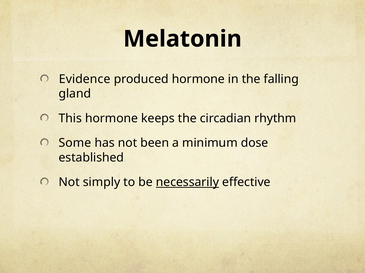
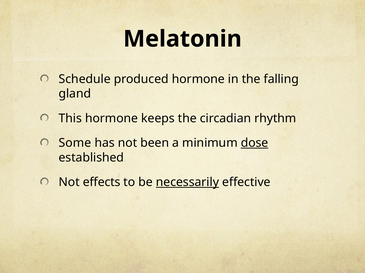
Evidence: Evidence -> Schedule
dose underline: none -> present
simply: simply -> effects
